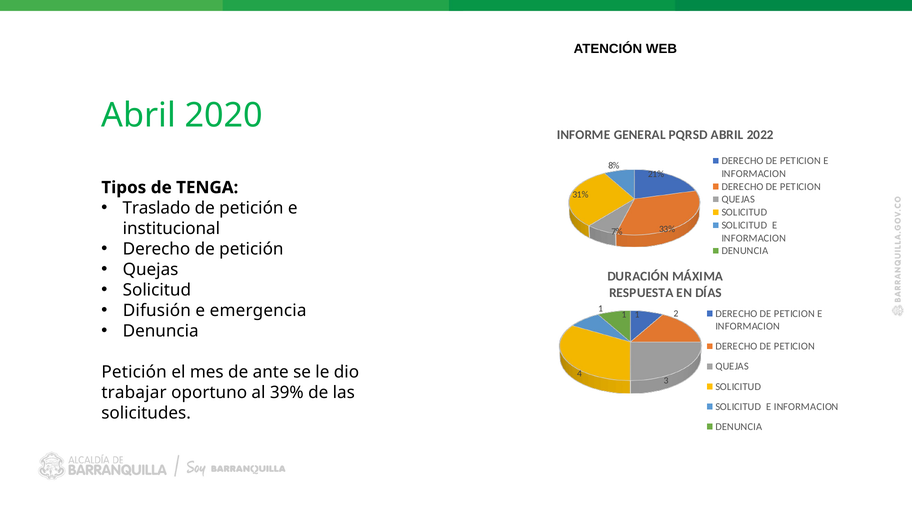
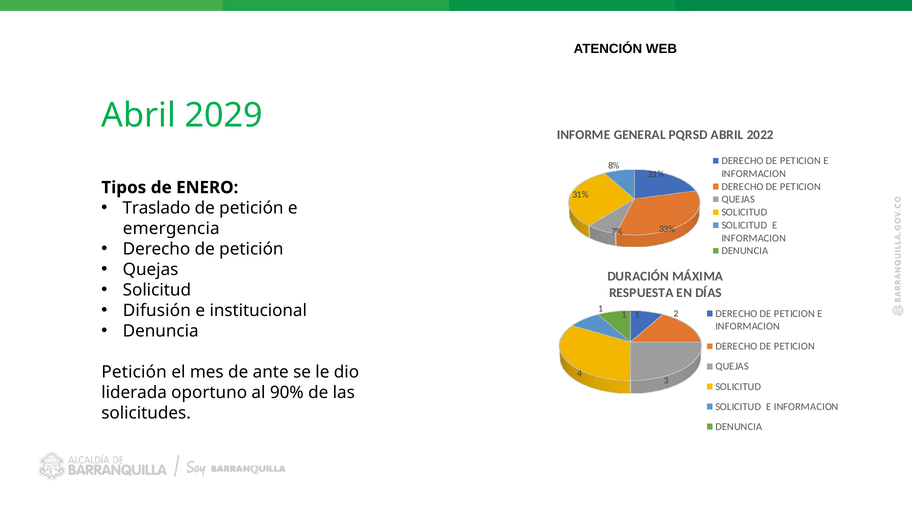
2020: 2020 -> 2029
TENGA: TENGA -> ENERO
institucional: institucional -> emergencia
emergencia: emergencia -> institucional
trabajar: trabajar -> liderada
39%: 39% -> 90%
